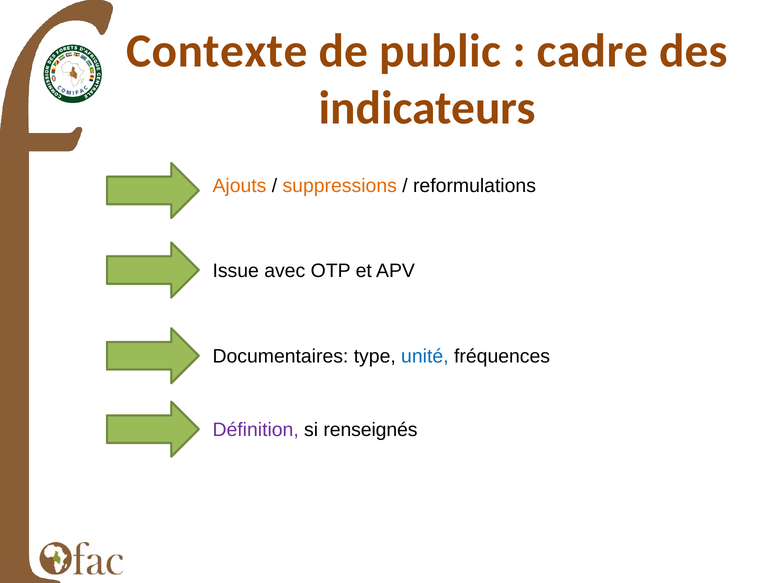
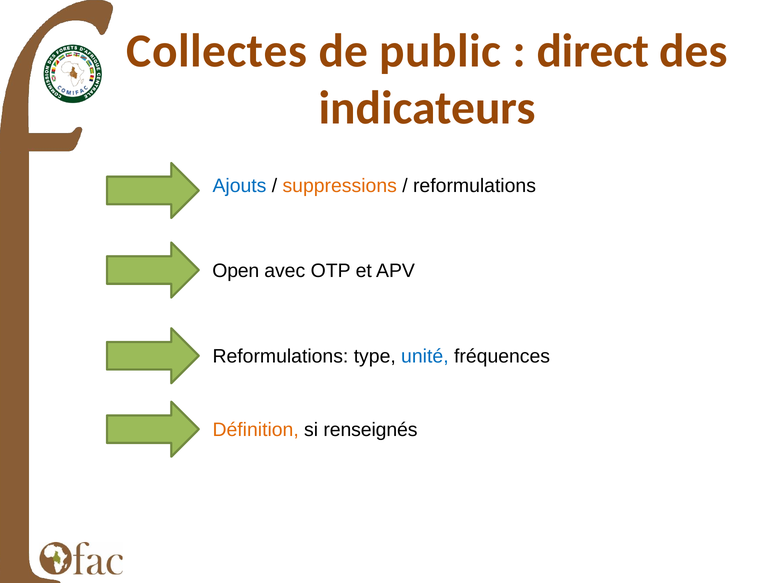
Contexte: Contexte -> Collectes
cadre: cadre -> direct
Ajouts colour: orange -> blue
Issue: Issue -> Open
Documentaires at (280, 356): Documentaires -> Reformulations
Définition colour: purple -> orange
